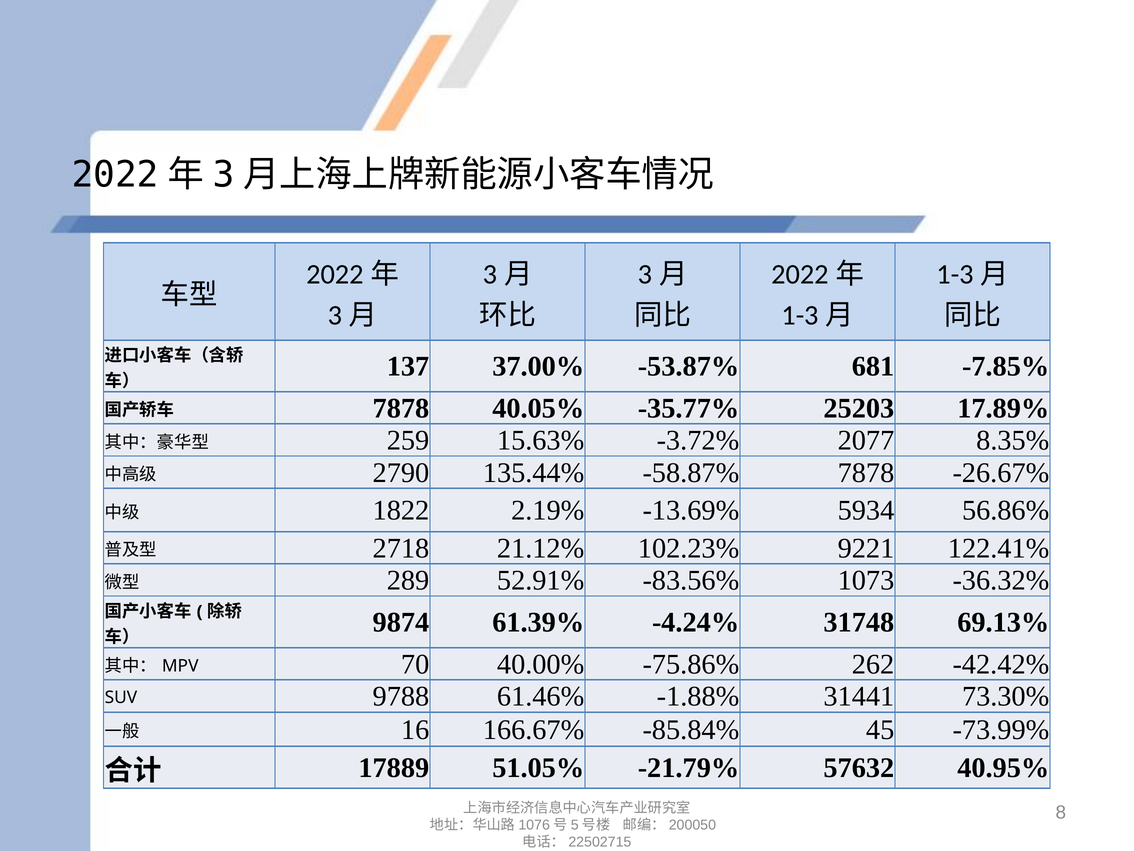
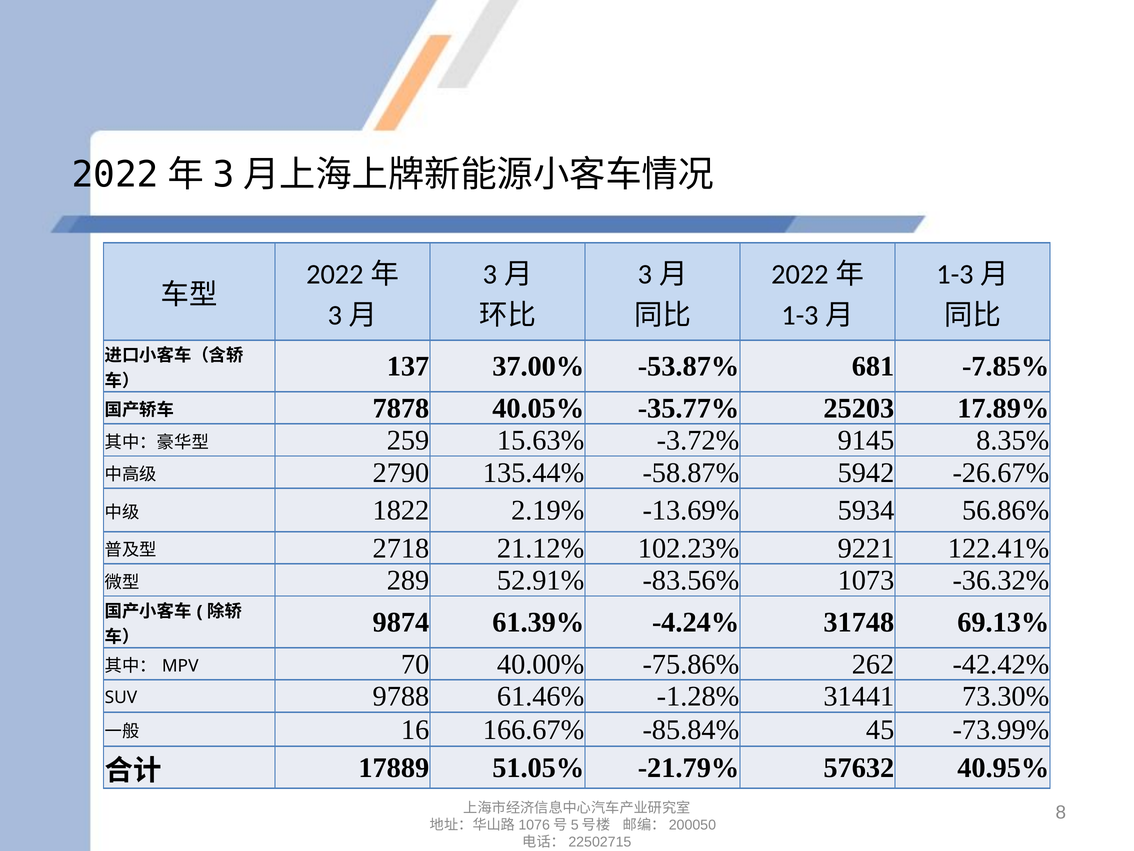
2077: 2077 -> 9145
-58.87% 7878: 7878 -> 5942
-1.88%: -1.88% -> -1.28%
